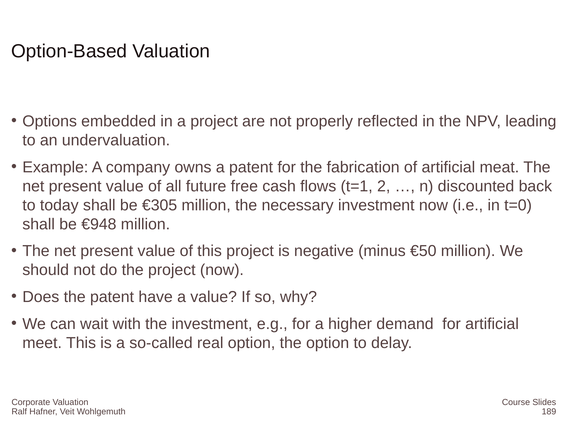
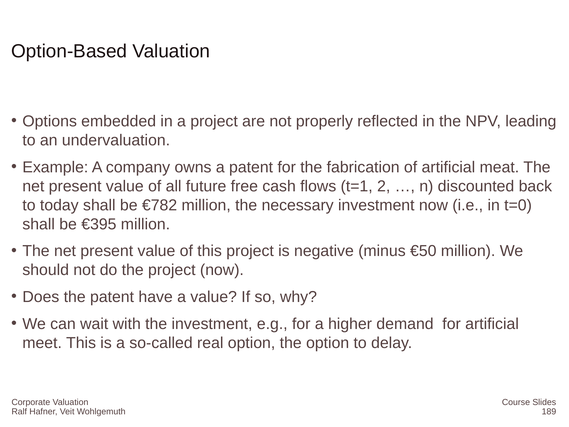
€305: €305 -> €782
€948: €948 -> €395
